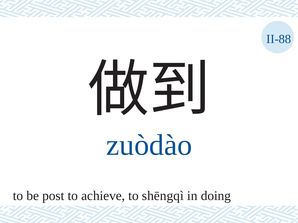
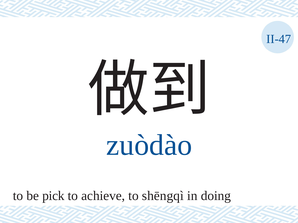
II-88: II-88 -> II-47
post: post -> pick
